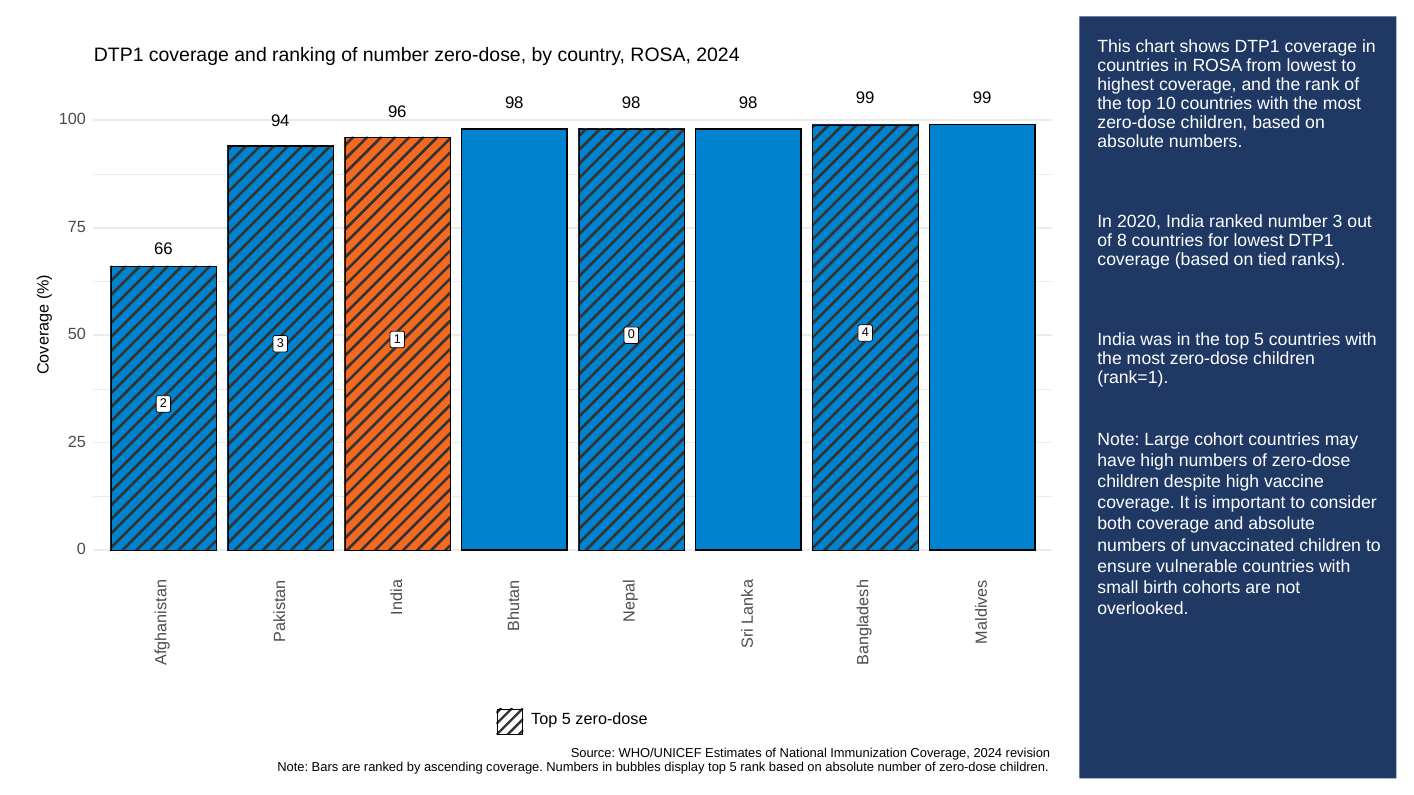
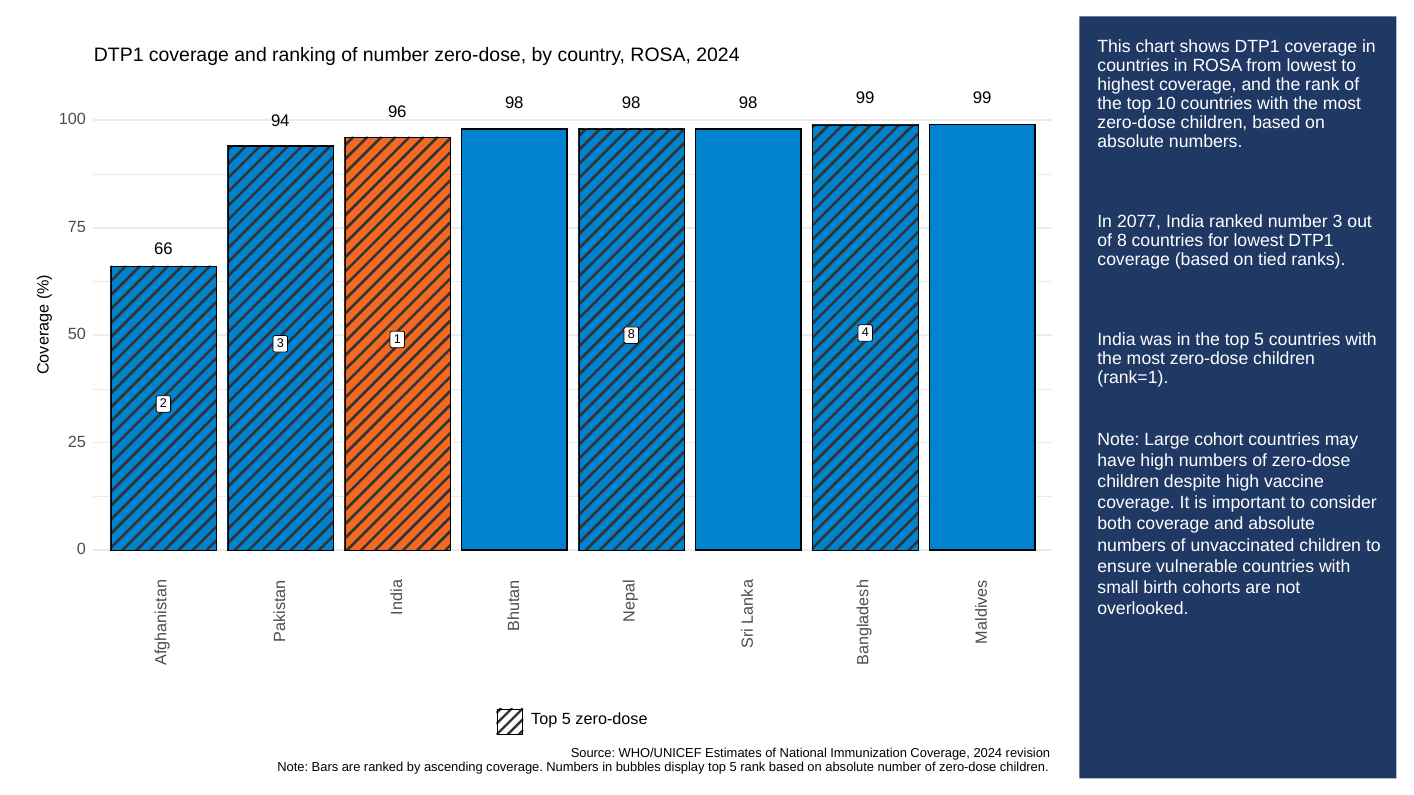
2020: 2020 -> 2077
1 0: 0 -> 8
